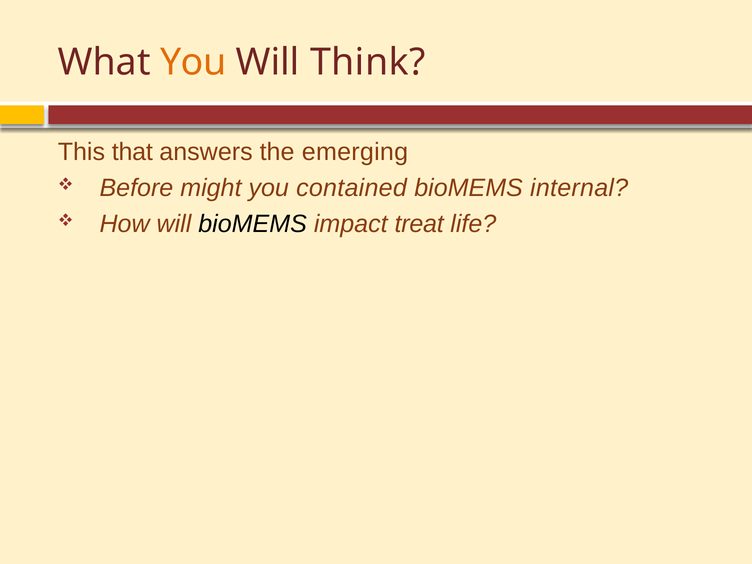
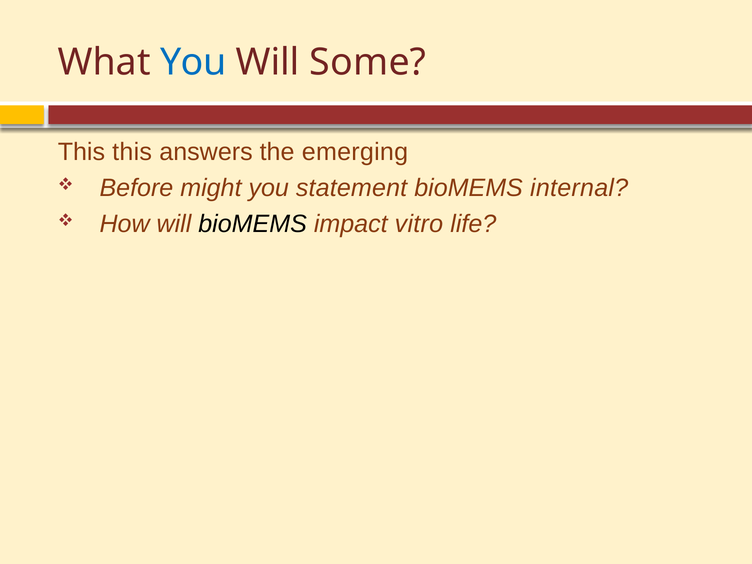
You at (193, 62) colour: orange -> blue
Think: Think -> Some
This that: that -> this
contained: contained -> statement
treat: treat -> vitro
